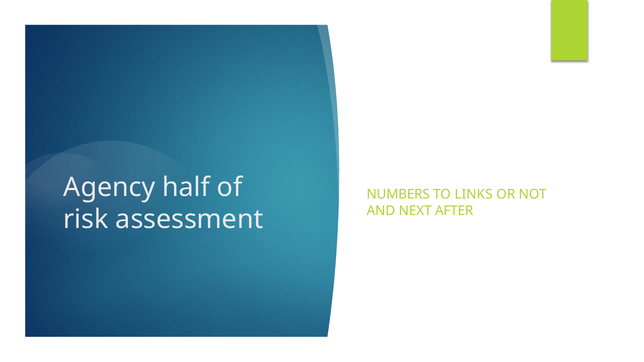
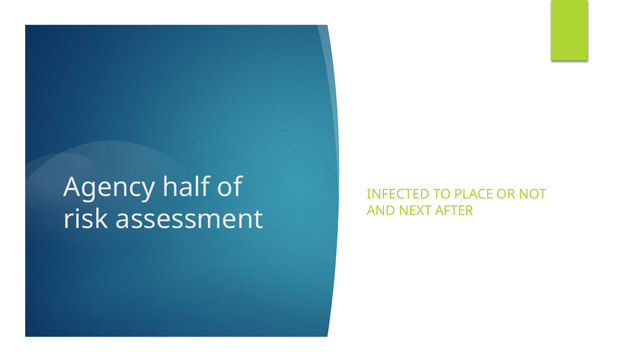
NUMBERS: NUMBERS -> INFECTED
LINKS: LINKS -> PLACE
